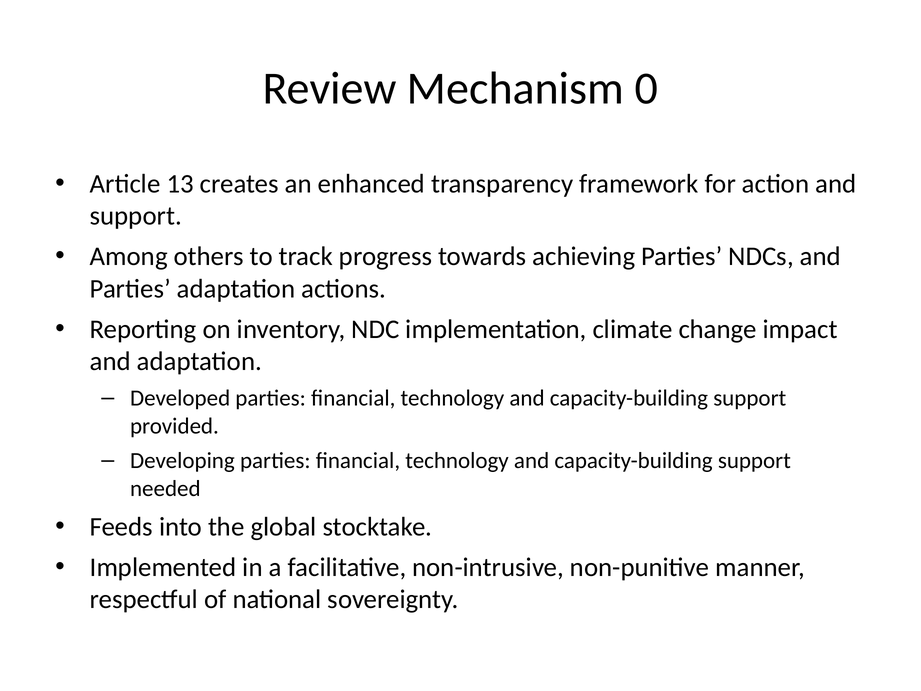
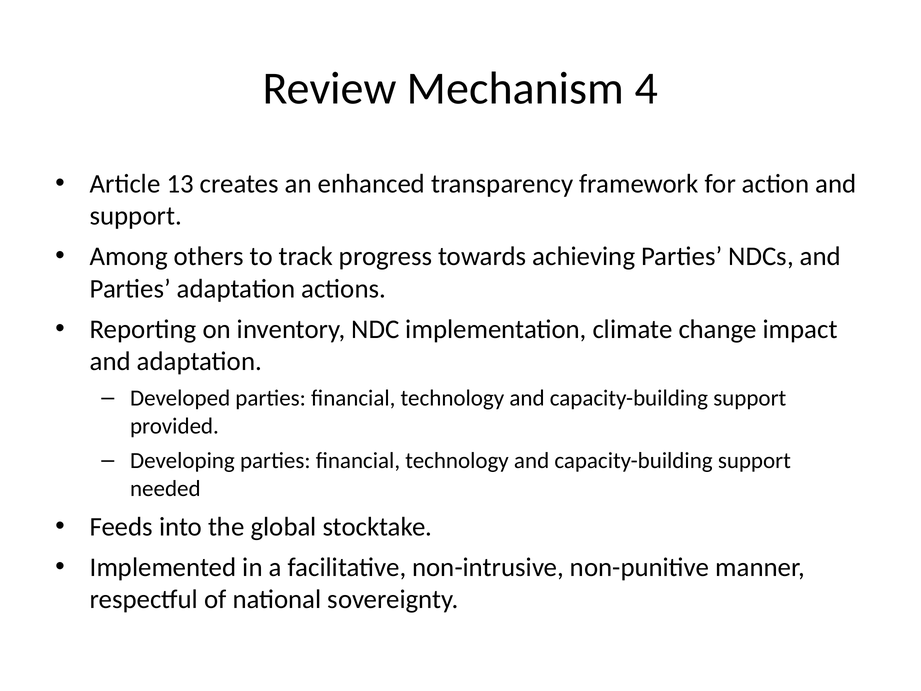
0: 0 -> 4
